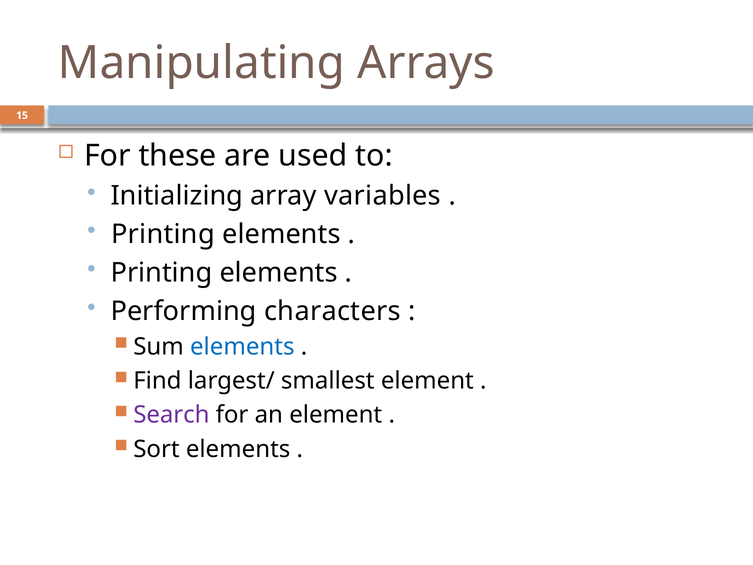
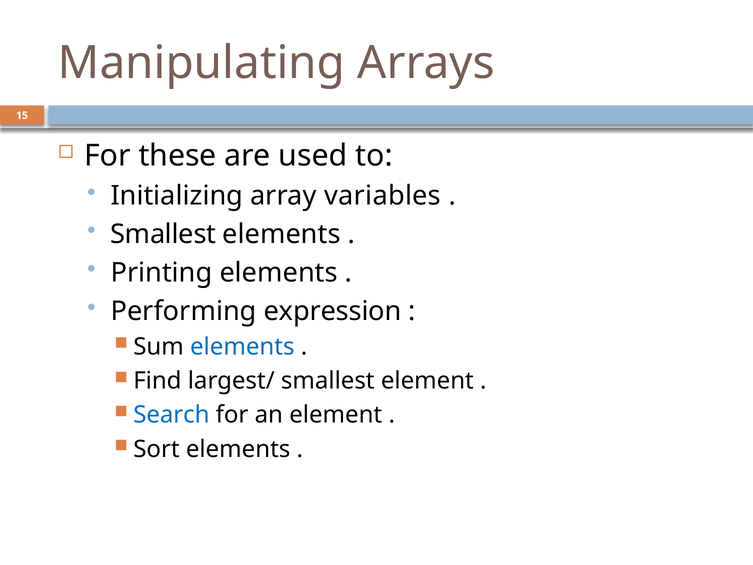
Printing at (163, 234): Printing -> Smallest
characters: characters -> expression
Search colour: purple -> blue
